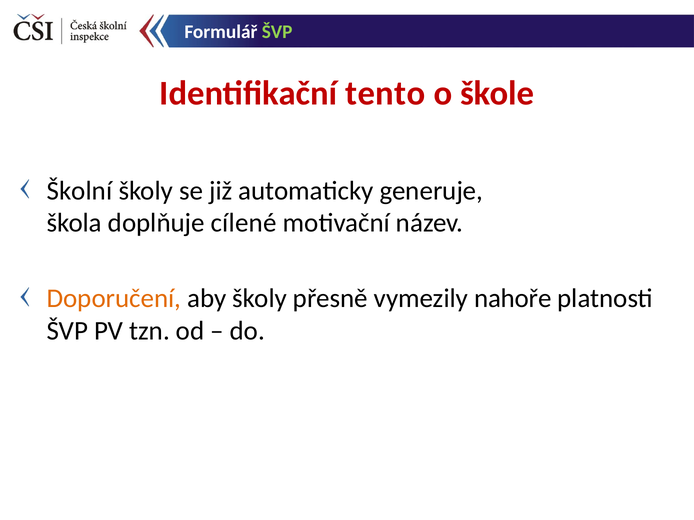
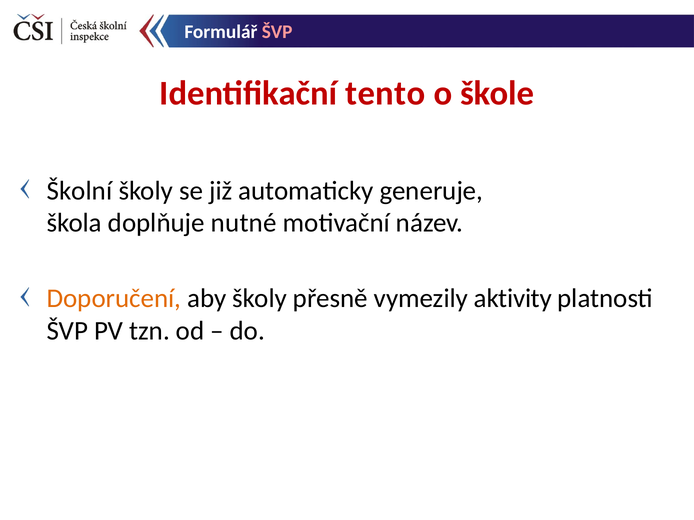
ŠVP at (277, 32) colour: light green -> pink
cílené: cílené -> nutné
nahoře: nahoře -> aktivity
